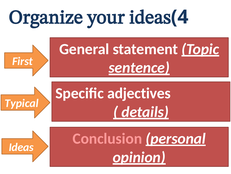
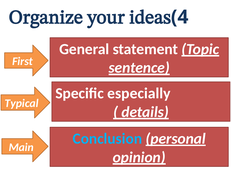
adjectives: adjectives -> especially
Conclusion colour: pink -> light blue
Ideas at (21, 147): Ideas -> Main
